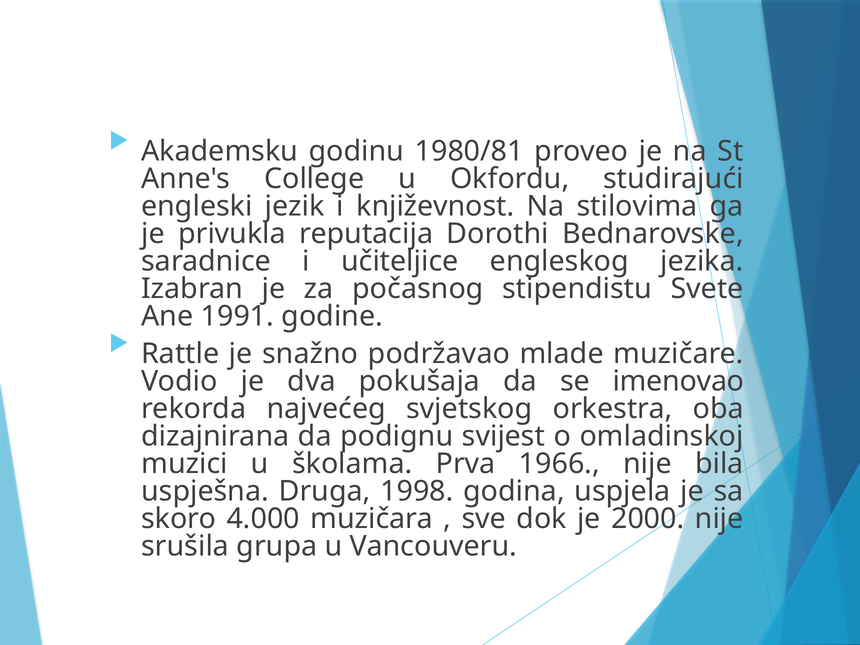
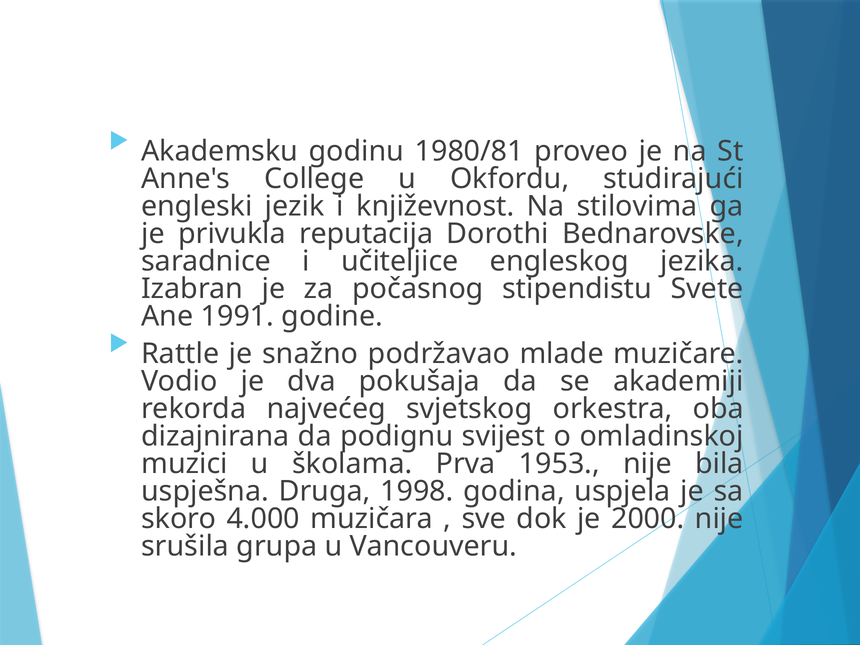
imenovao: imenovao -> akademiji
1966: 1966 -> 1953
